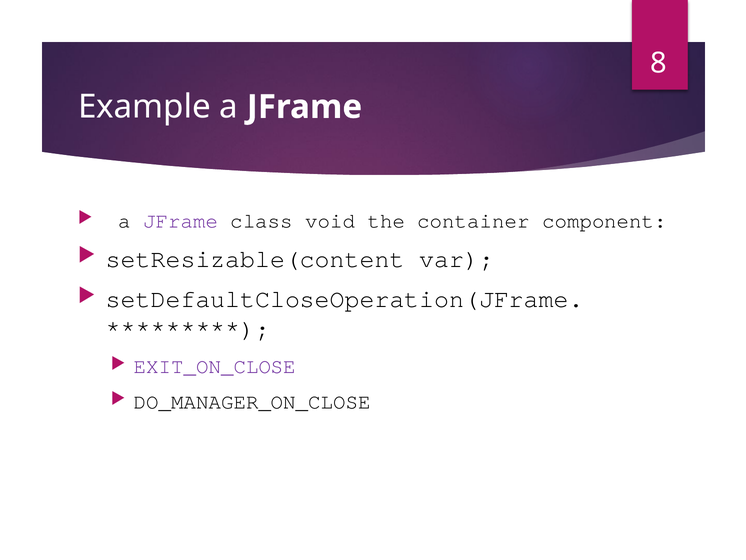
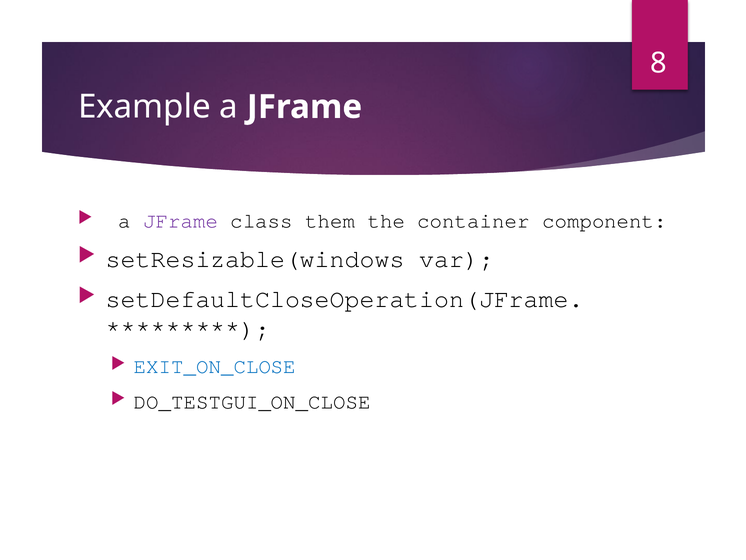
void: void -> them
setResizable(content: setResizable(content -> setResizable(windows
EXIT_ON_CLOSE colour: purple -> blue
DO_MANAGER_ON_CLOSE: DO_MANAGER_ON_CLOSE -> DO_TESTGUI_ON_CLOSE
